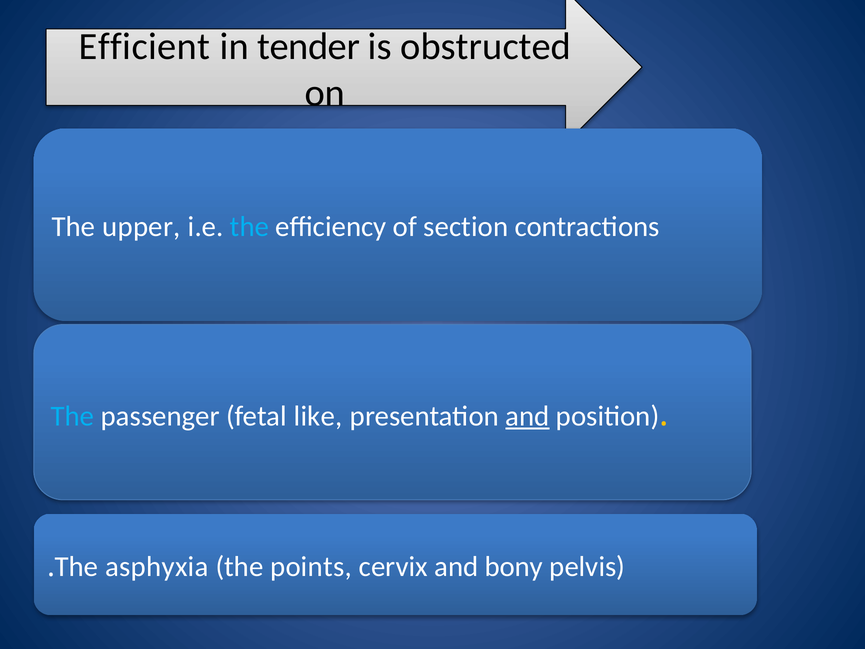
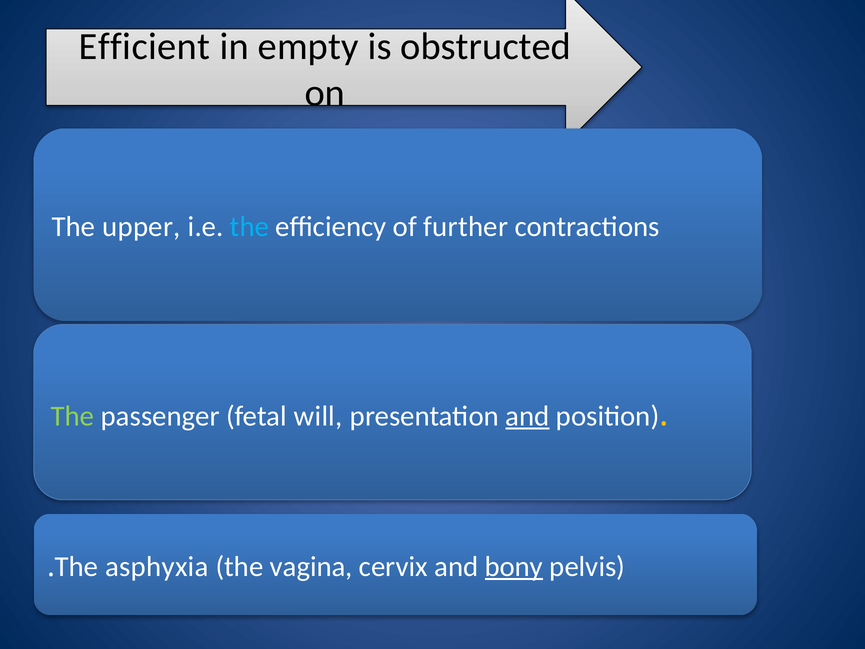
tender: tender -> empty
section: section -> further
The at (73, 416) colour: light blue -> light green
like: like -> will
points: points -> vagina
bony underline: none -> present
